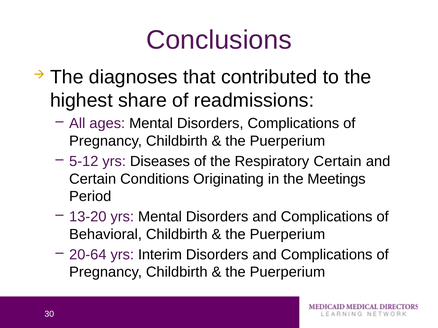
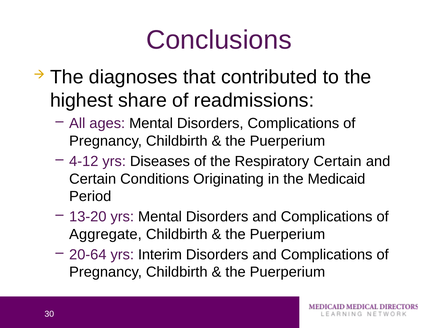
5-12: 5-12 -> 4-12
Meetings: Meetings -> Medicaid
Behavioral: Behavioral -> Aggregate
